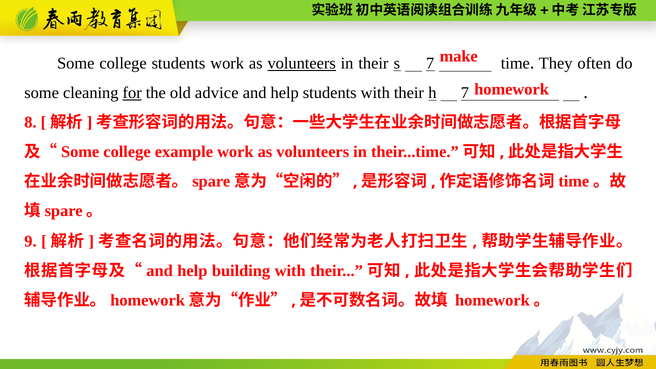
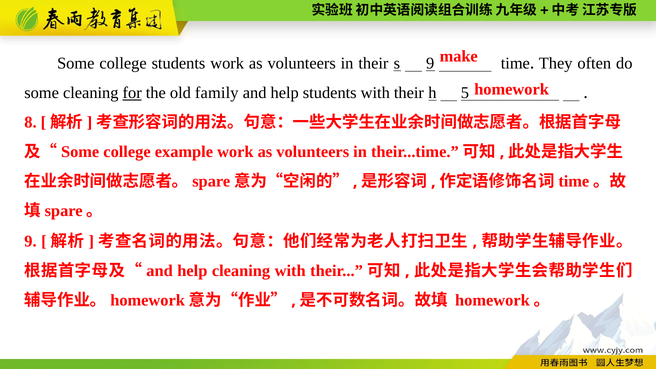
volunteers at (302, 63) underline: present -> none
s 7: 7 -> 9
advice: advice -> family
h 7: 7 -> 5
help building: building -> cleaning
